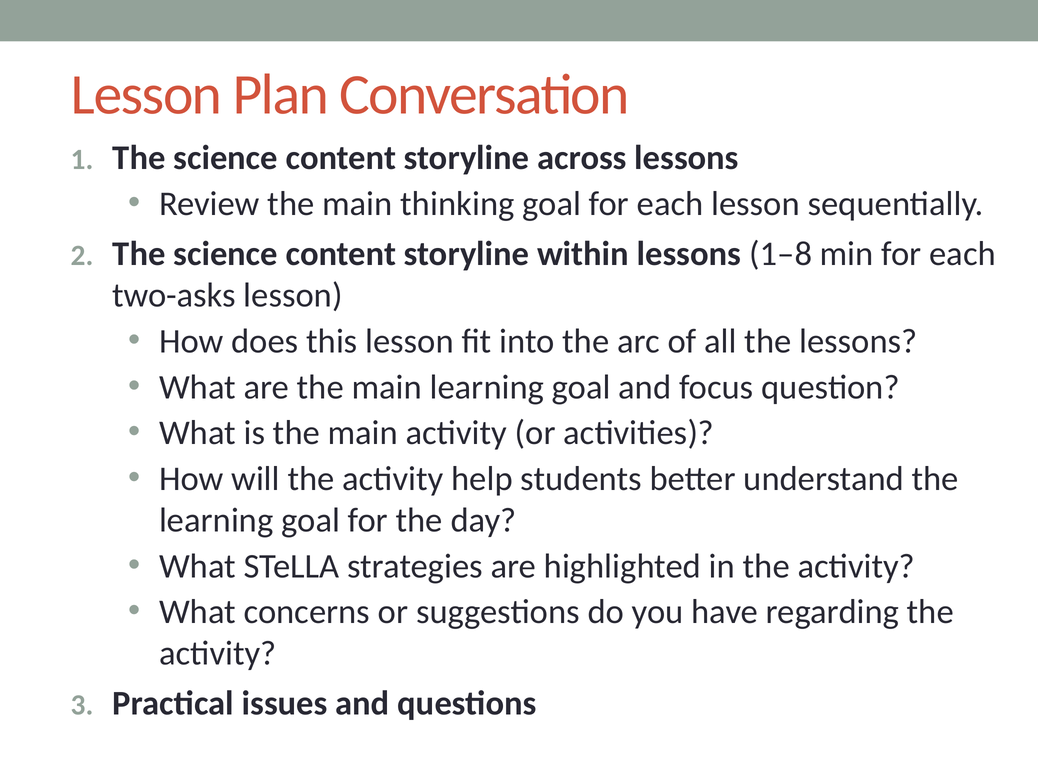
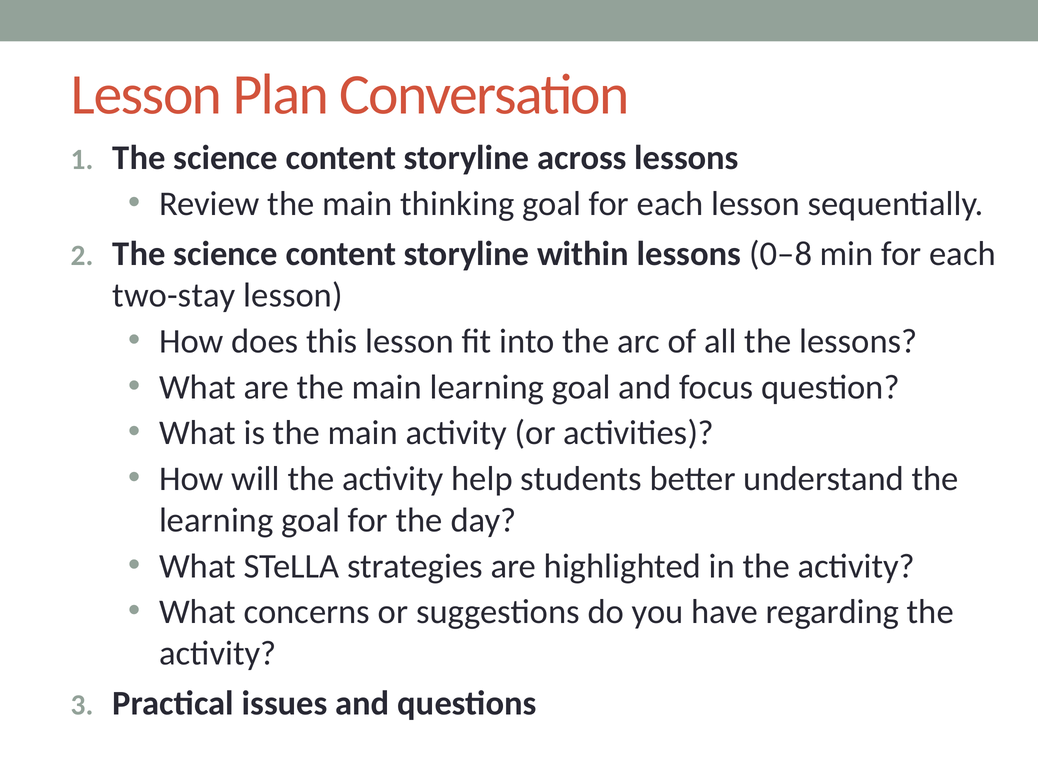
1–8: 1–8 -> 0–8
two-asks: two-asks -> two-stay
